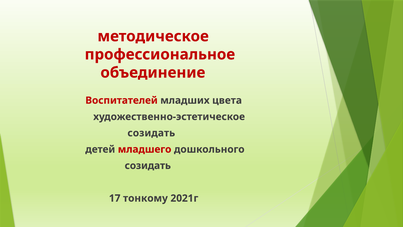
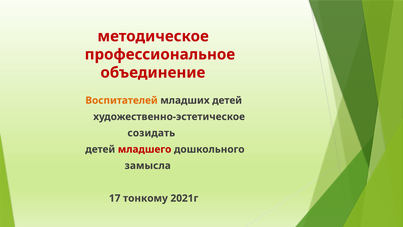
Воспитателей colour: red -> orange
младших цвета: цвета -> детей
созидать at (148, 165): созидать -> замысла
